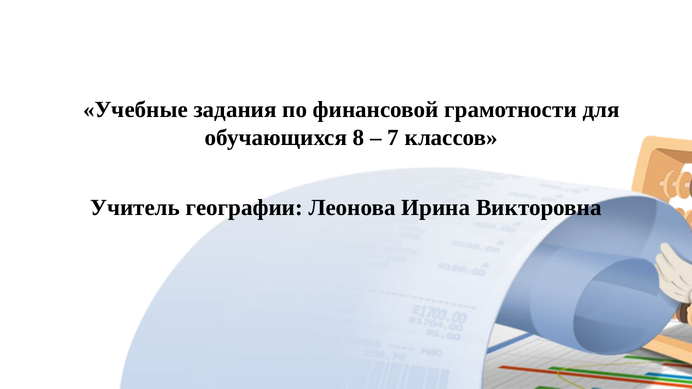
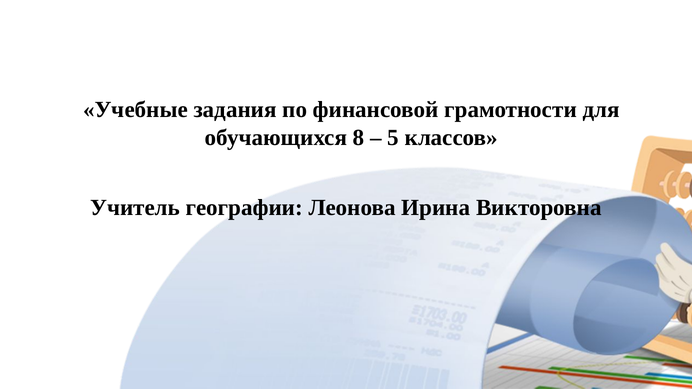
7: 7 -> 5
